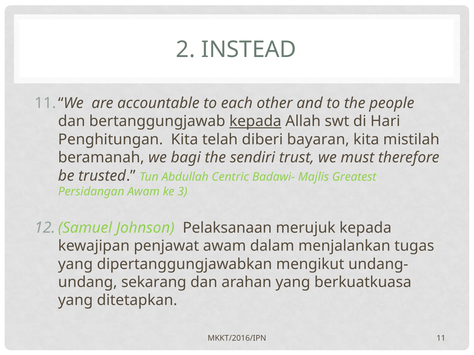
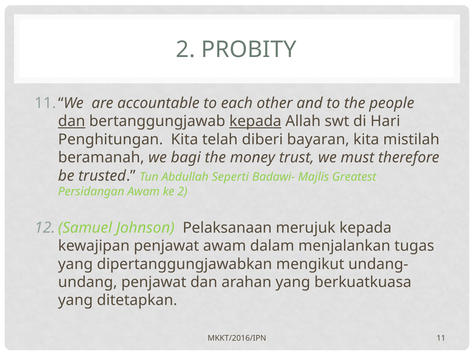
INSTEAD: INSTEAD -> PROBITY
dan at (72, 122) underline: none -> present
sendiri: sendiri -> money
Centric: Centric -> Seperti
ke 3: 3 -> 2
sekarang at (154, 283): sekarang -> penjawat
